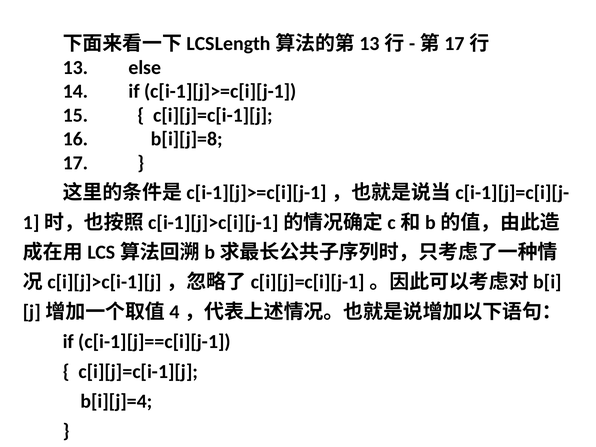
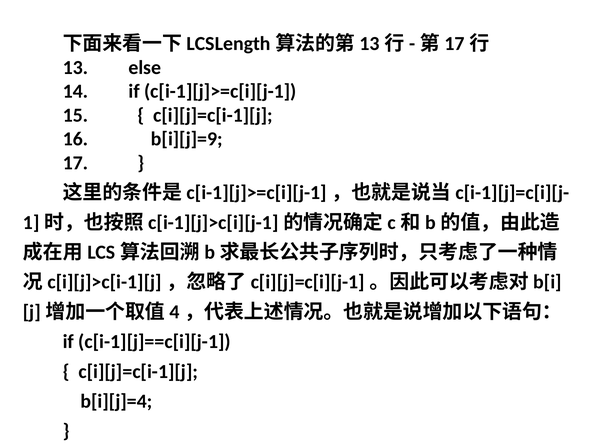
b[i][j]=8: b[i][j]=8 -> b[i][j]=9
